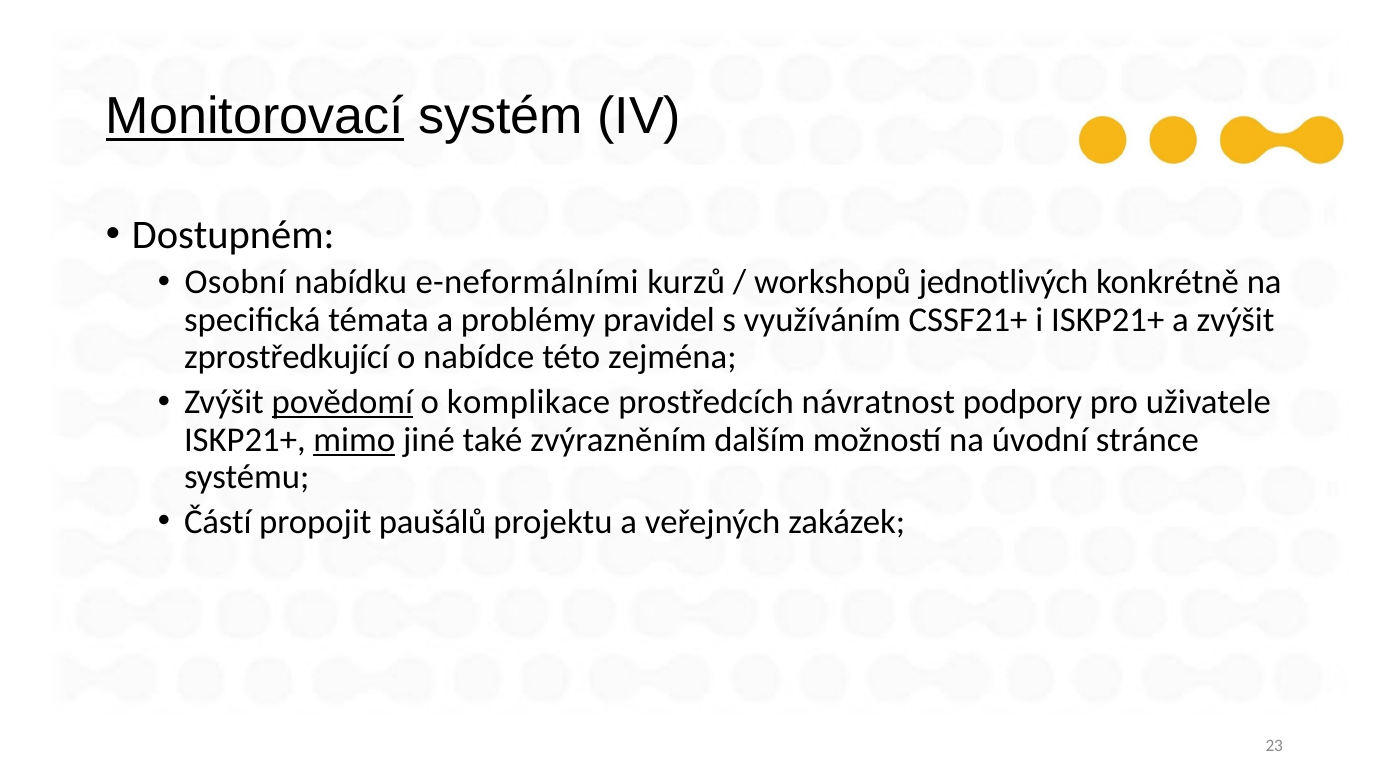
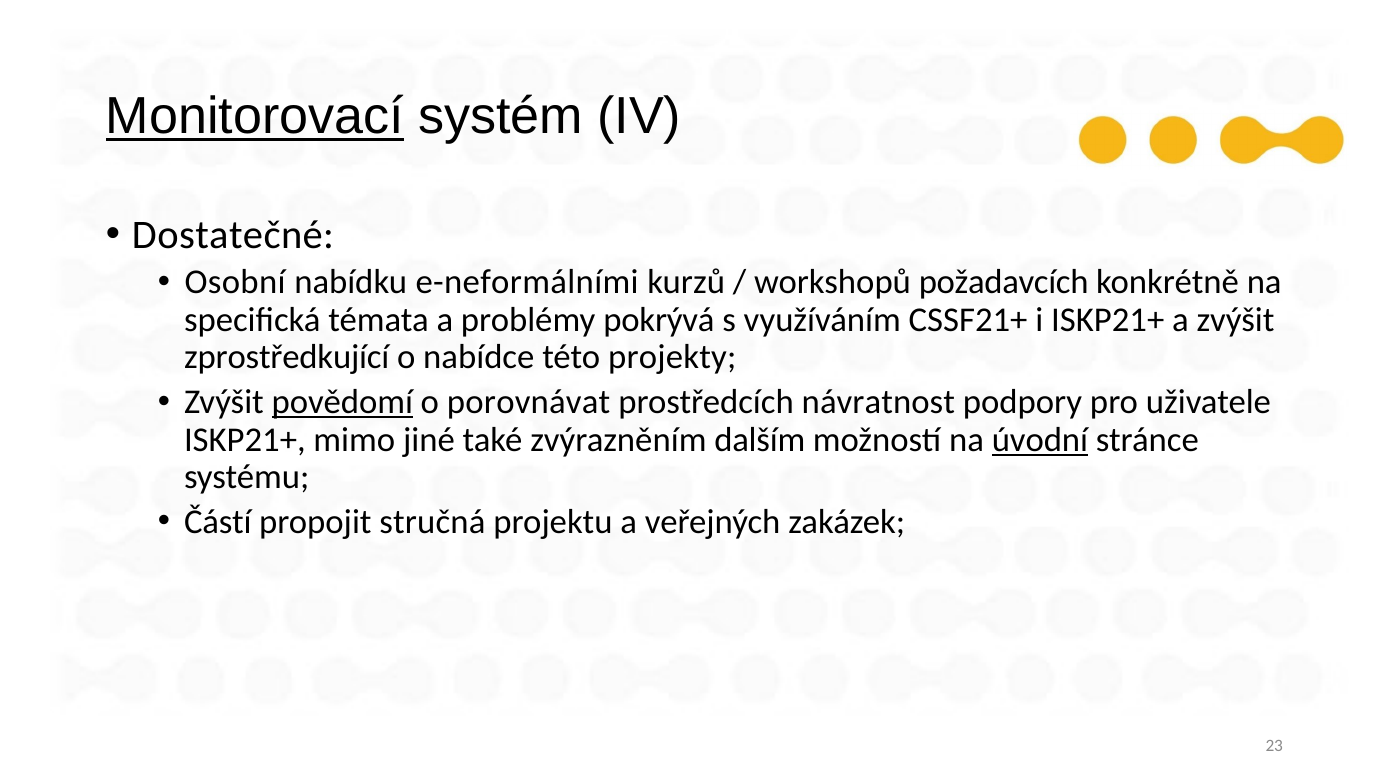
Dostupném: Dostupném -> Dostatečné
jednotlivých: jednotlivých -> požadavcích
pravidel: pravidel -> pokrývá
zejména: zejména -> projekty
komplikace: komplikace -> porovnávat
mimo underline: present -> none
úvodní underline: none -> present
paušálů: paušálů -> stručná
